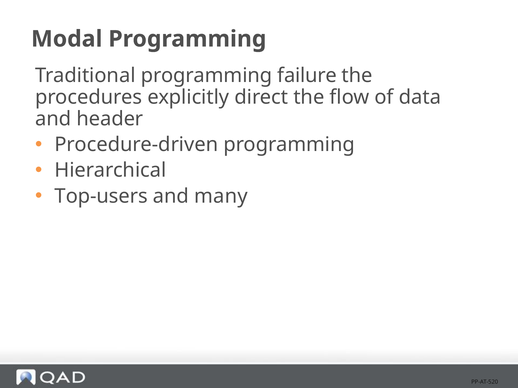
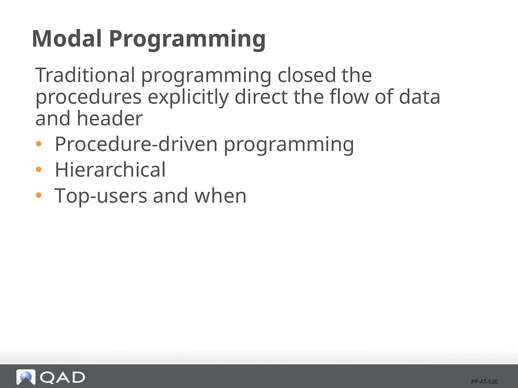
failure: failure -> closed
many: many -> when
